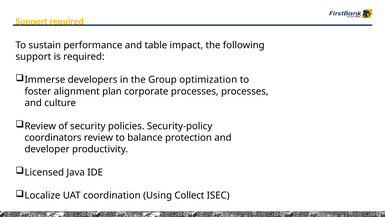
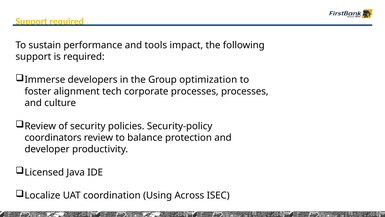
table: table -> tools
plan: plan -> tech
Collect: Collect -> Across
